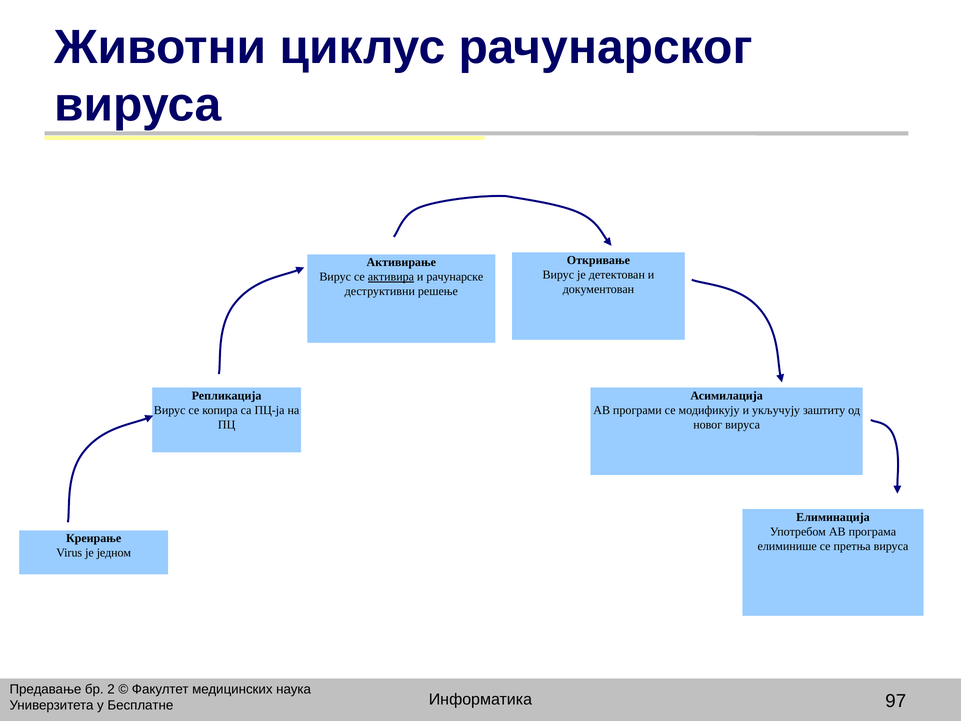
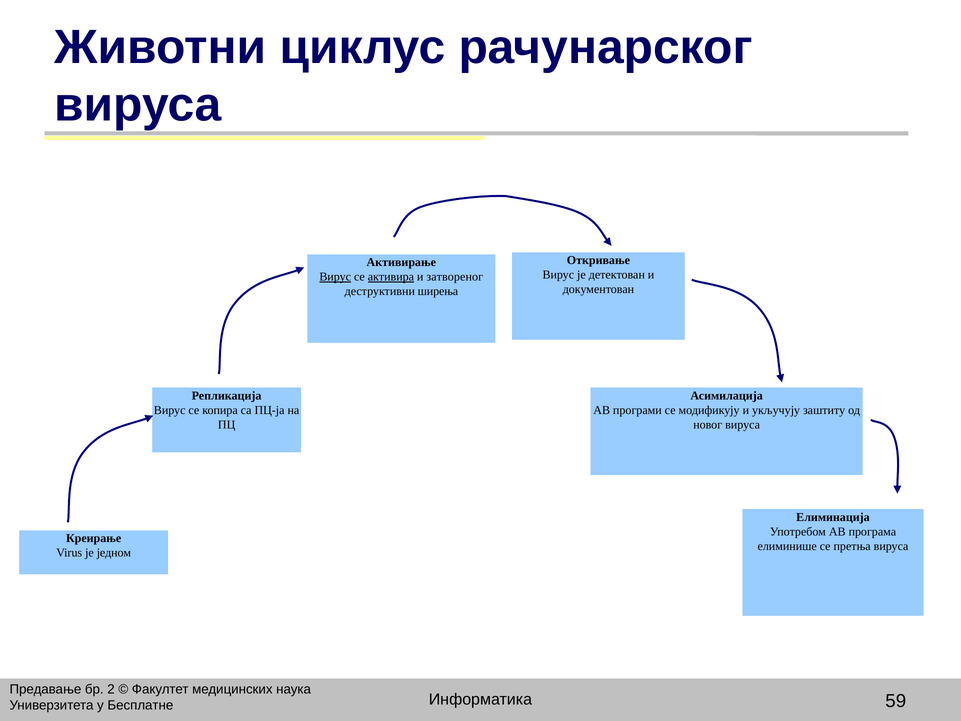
Вирус at (335, 277) underline: none -> present
рачунарске: рачунарске -> затвореног
решење: решење -> ширења
97: 97 -> 59
